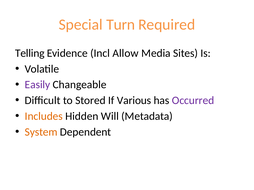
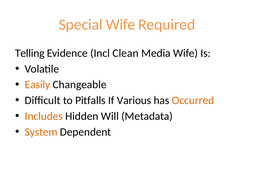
Special Turn: Turn -> Wife
Allow: Allow -> Clean
Media Sites: Sites -> Wife
Easily colour: purple -> orange
Stored: Stored -> Pitfalls
Occurred colour: purple -> orange
